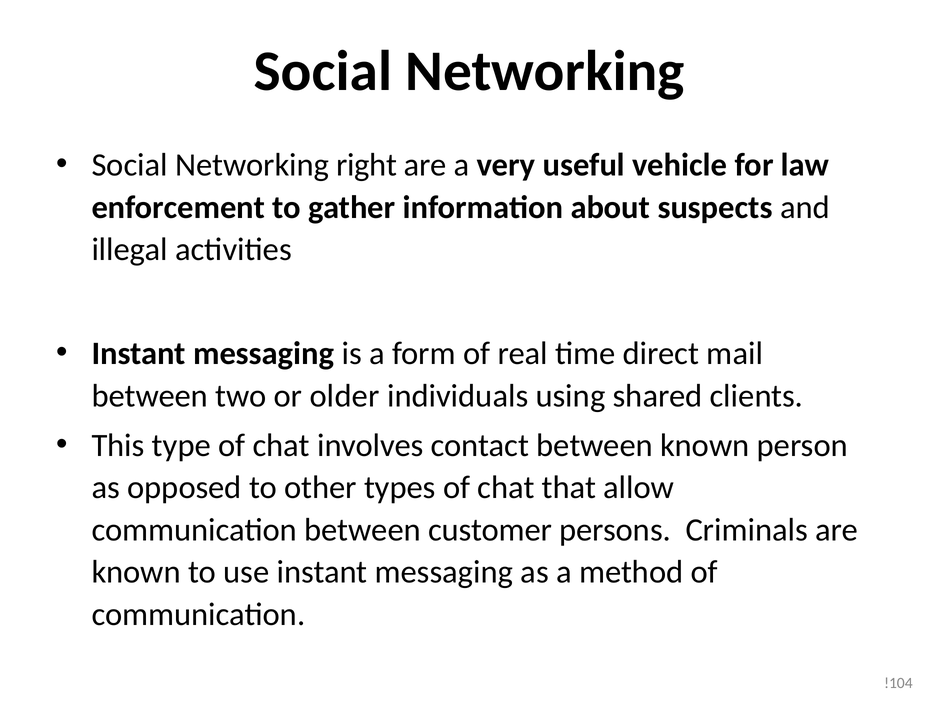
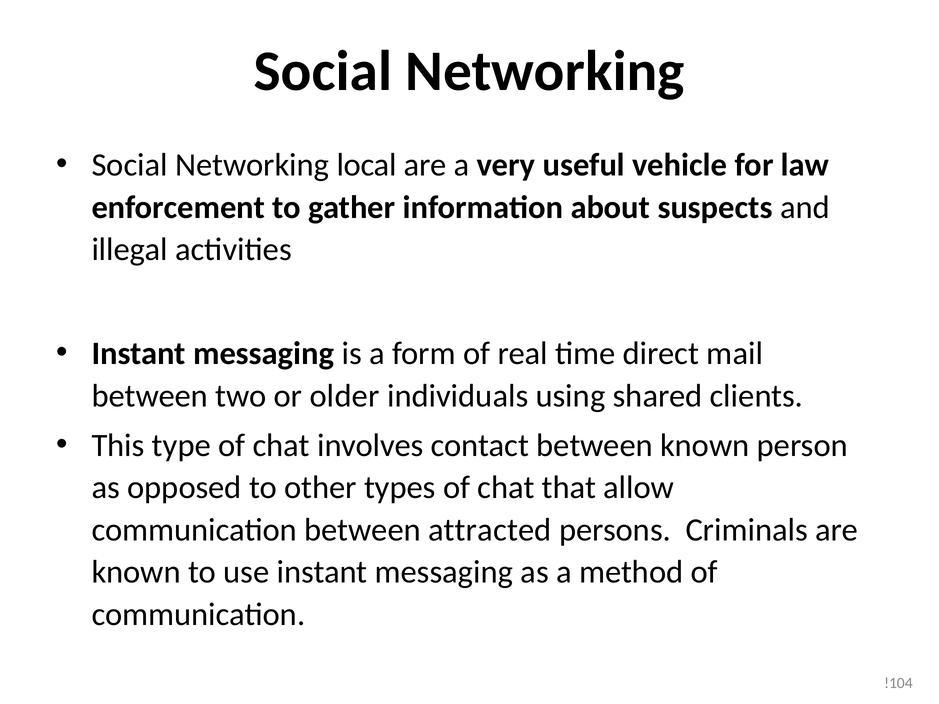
right: right -> local
customer: customer -> attracted
